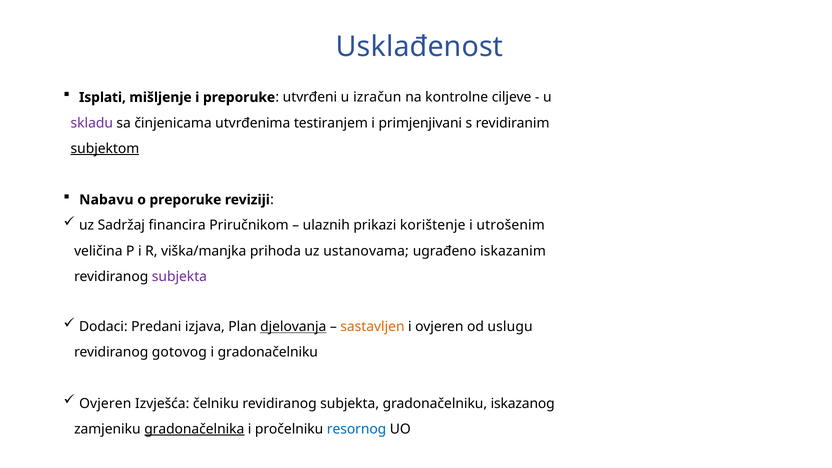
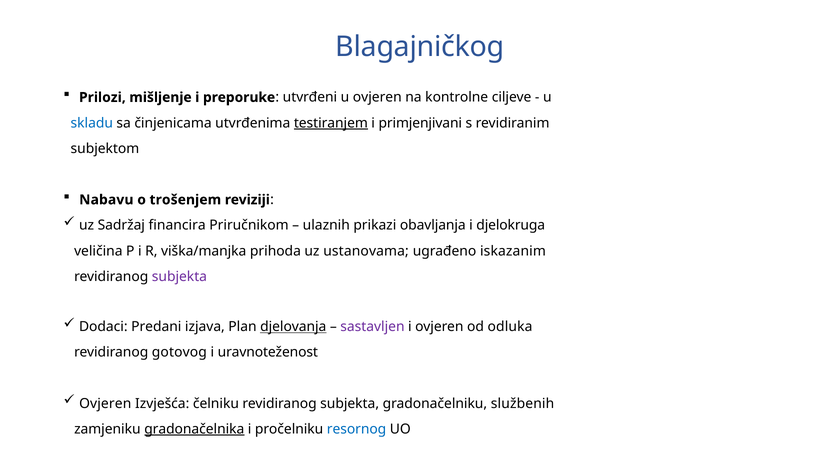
Usklađenost: Usklađenost -> Blagajničkog
Isplati: Isplati -> Prilozi
u izračun: izračun -> ovjeren
skladu colour: purple -> blue
testiranjem underline: none -> present
subjektom underline: present -> none
o preporuke: preporuke -> trošenjem
korištenje: korištenje -> obavljanja
utrošenim: utrošenim -> djelokruga
sastavljen colour: orange -> purple
uslugu: uslugu -> odluka
i gradonačelniku: gradonačelniku -> uravnoteženost
iskazanog: iskazanog -> službenih
